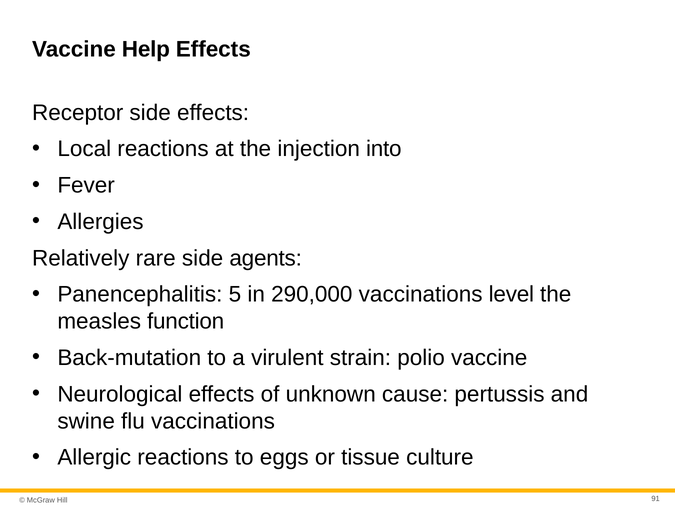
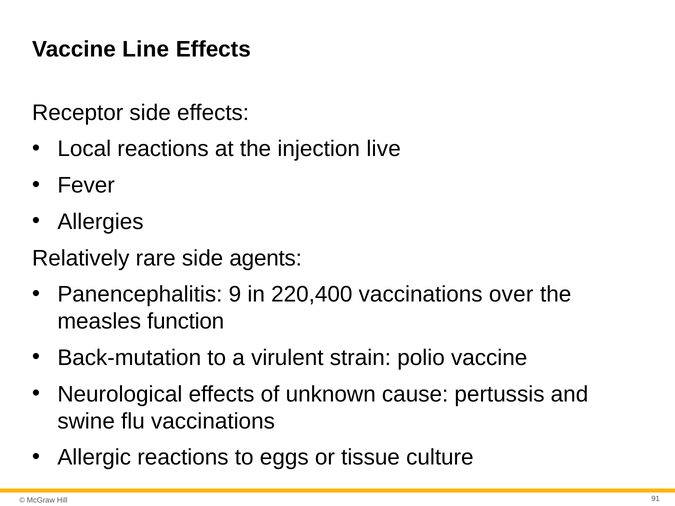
Help: Help -> Line
into: into -> live
5: 5 -> 9
290,000: 290,000 -> 220,400
level: level -> over
